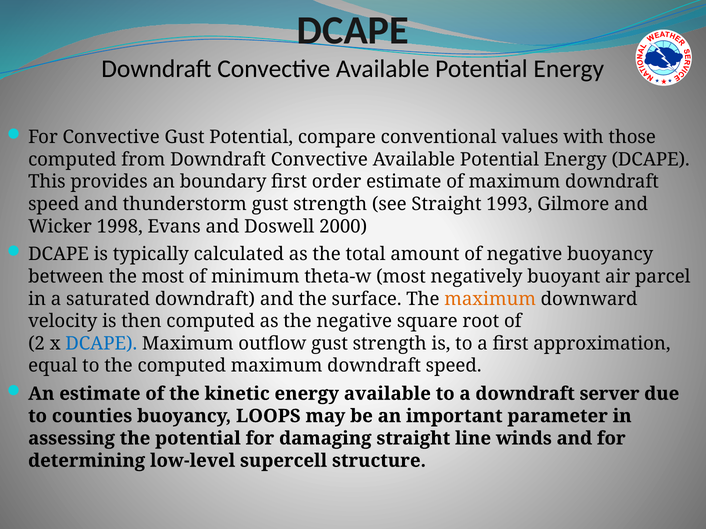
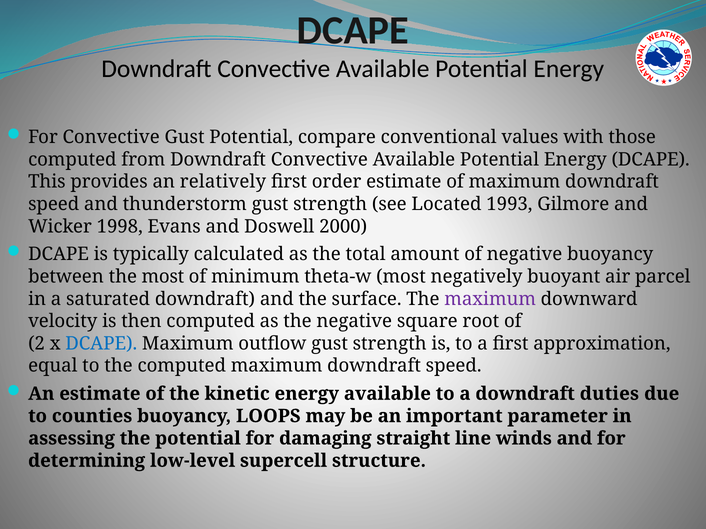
boundary: boundary -> relatively
see Straight: Straight -> Located
maximum at (490, 299) colour: orange -> purple
server: server -> duties
